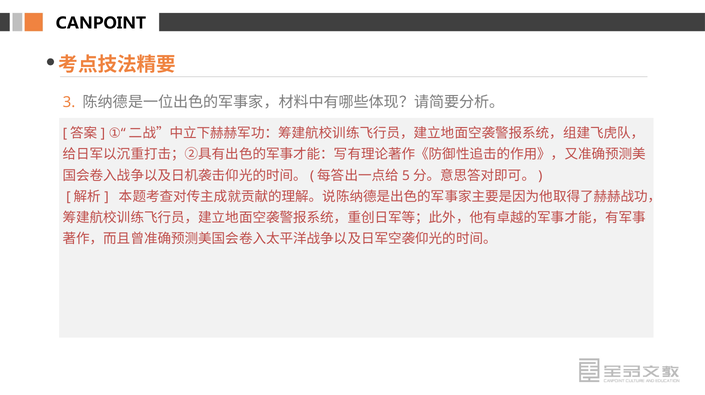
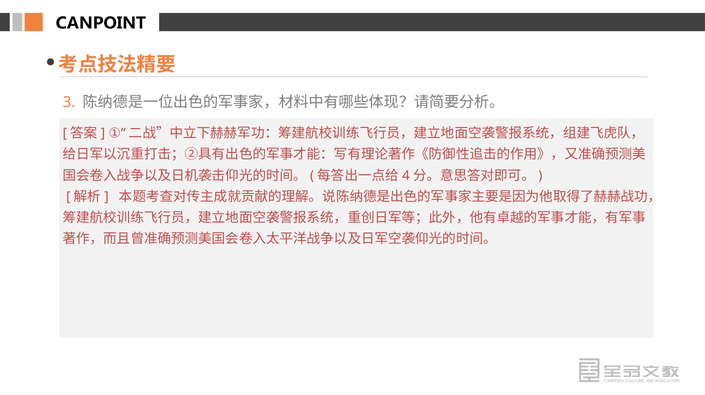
5: 5 -> 4
